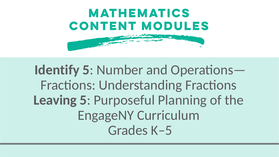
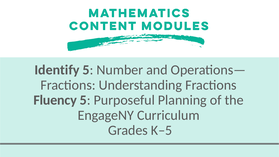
Leaving: Leaving -> Fluency
